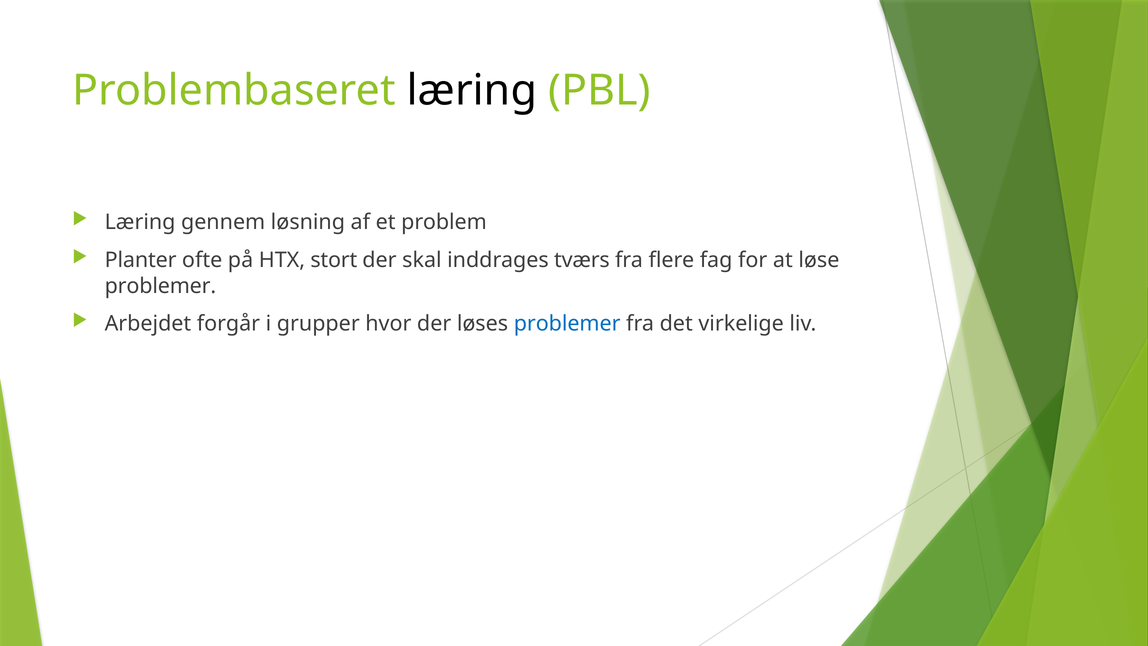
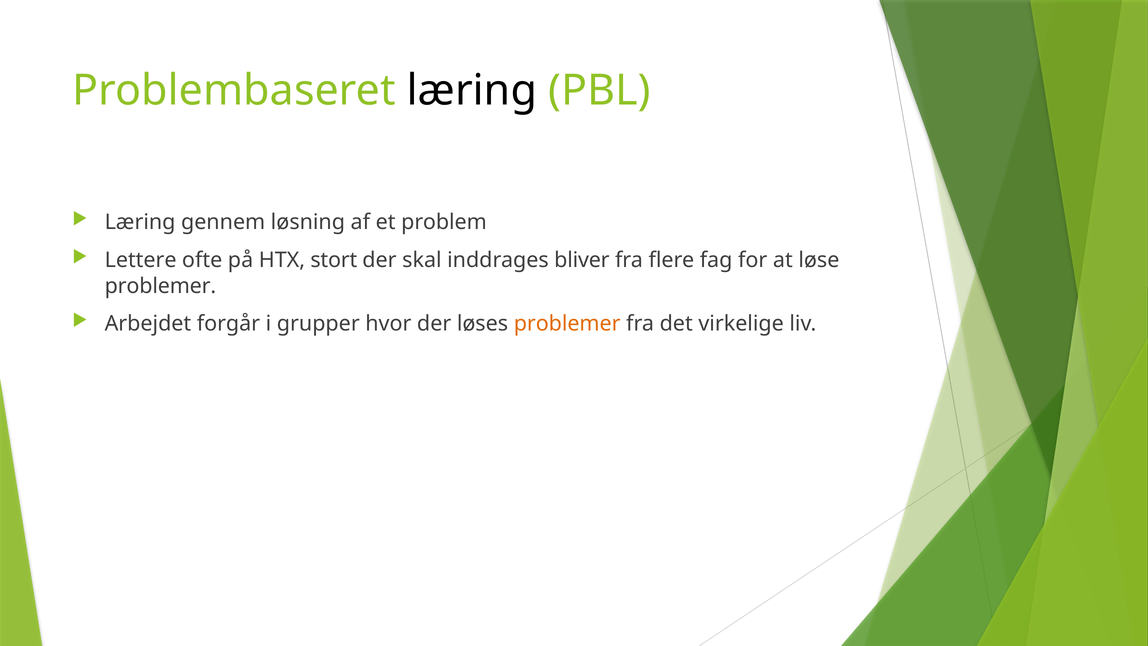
Planter: Planter -> Lettere
tværs: tværs -> bliver
problemer at (567, 324) colour: blue -> orange
